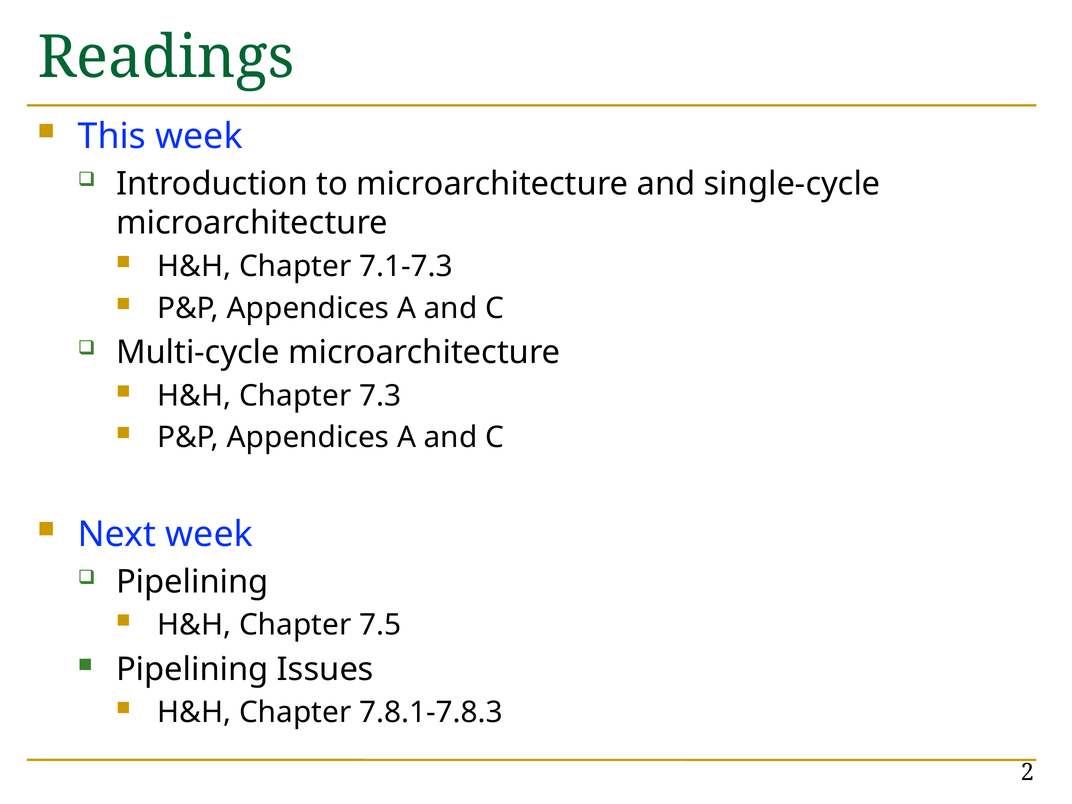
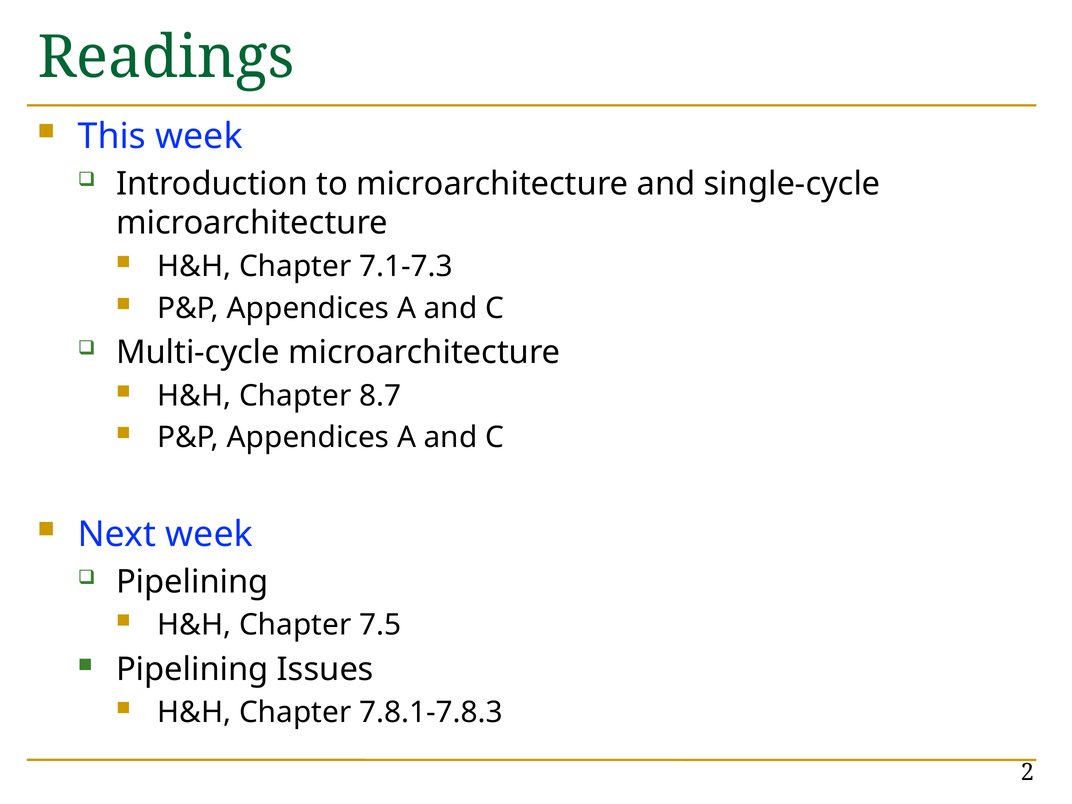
7.3: 7.3 -> 8.7
